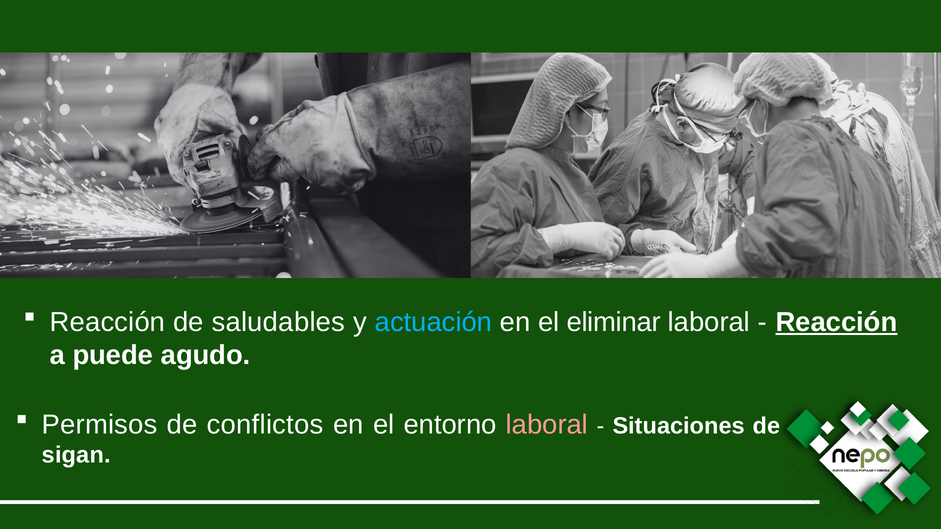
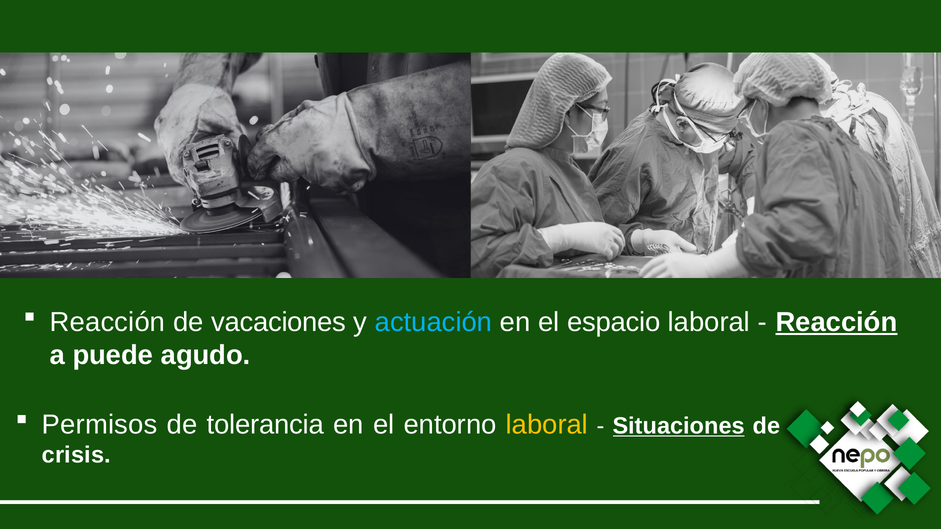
saludables: saludables -> vacaciones
eliminar: eliminar -> espacio
conflictos: conflictos -> tolerancia
laboral at (547, 425) colour: pink -> yellow
Situaciones underline: none -> present
sigan: sigan -> crisis
